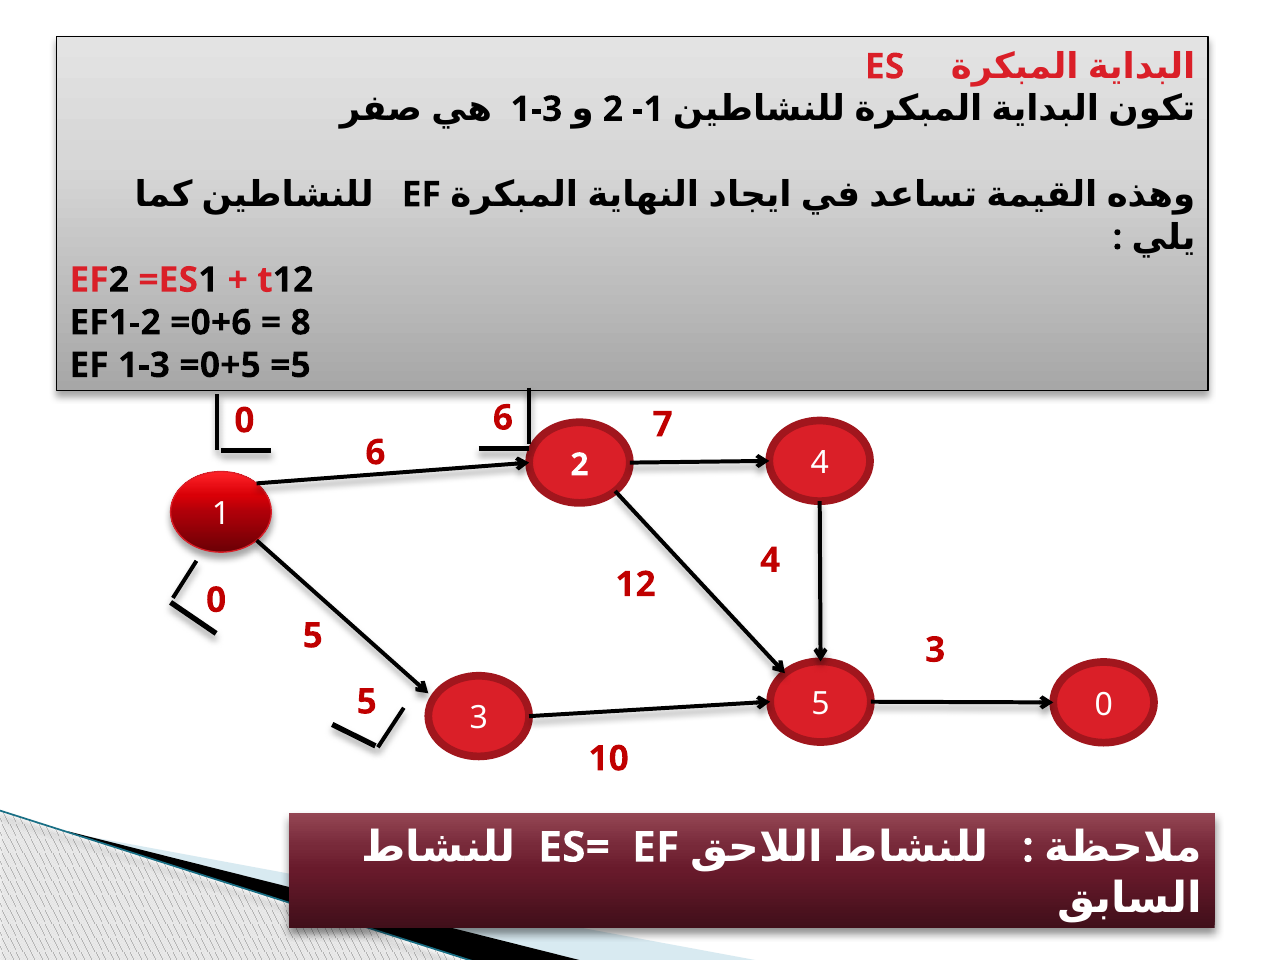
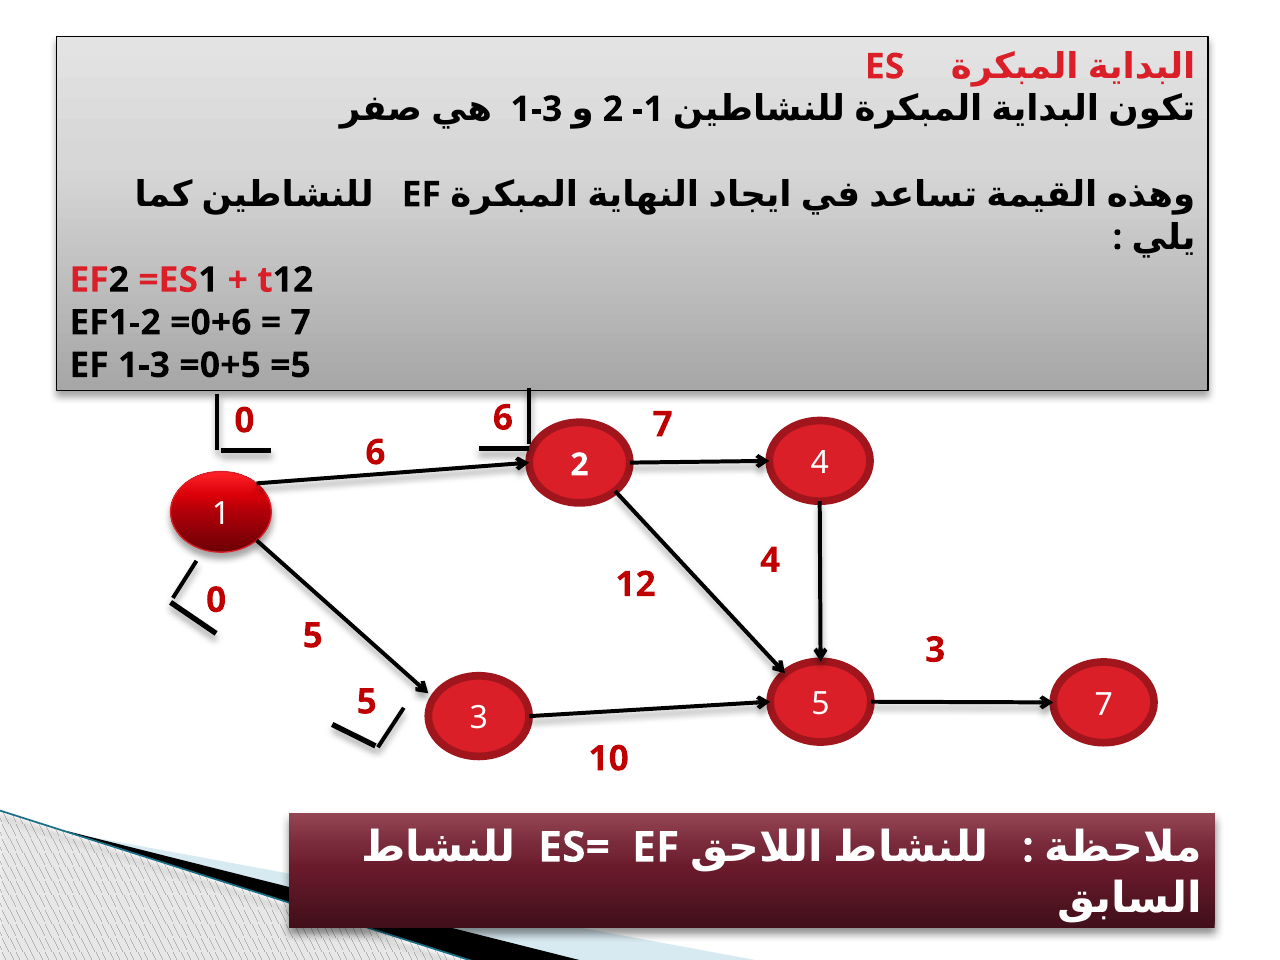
8 at (301, 323): 8 -> 7
3 0: 0 -> 7
